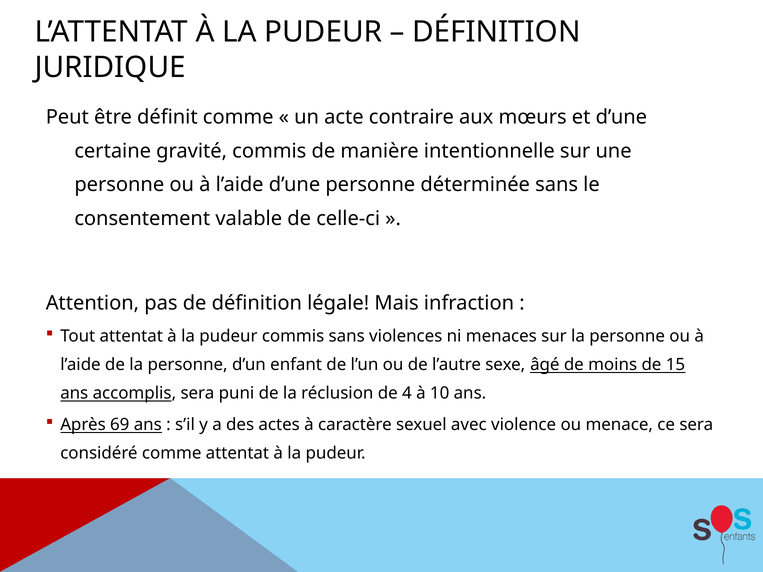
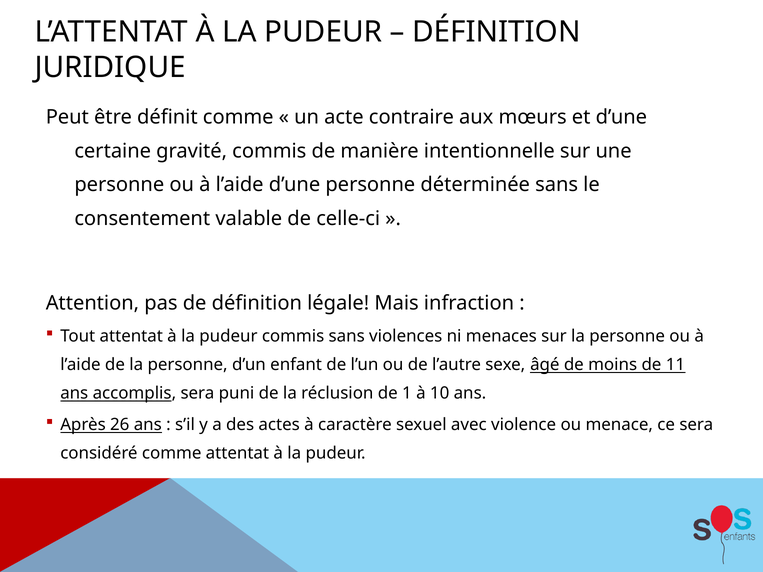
15: 15 -> 11
4: 4 -> 1
69: 69 -> 26
